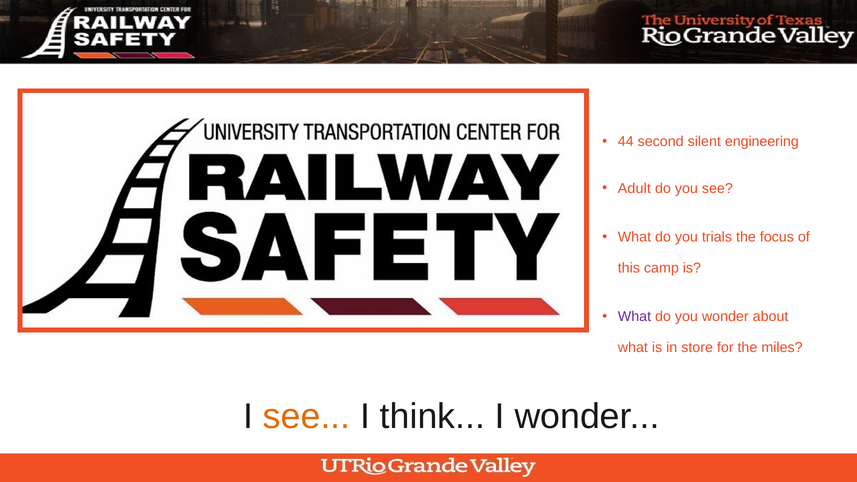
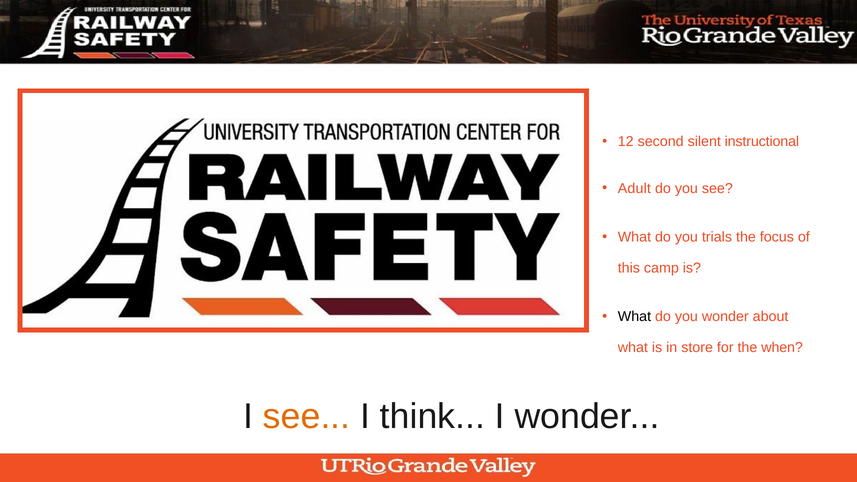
44: 44 -> 12
engineering: engineering -> instructional
What at (634, 317) colour: purple -> black
miles: miles -> when
